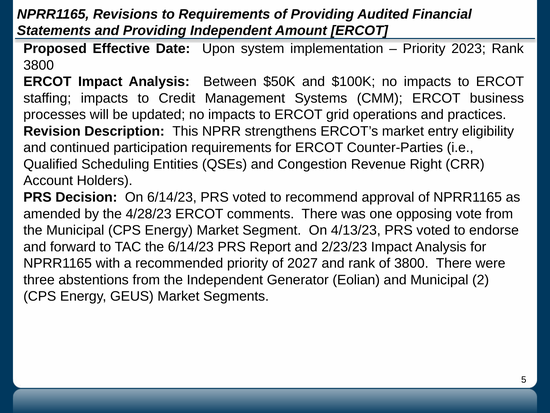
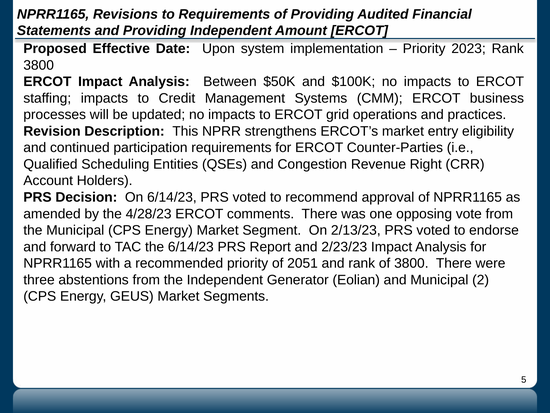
4/13/23: 4/13/23 -> 2/13/23
2027: 2027 -> 2051
